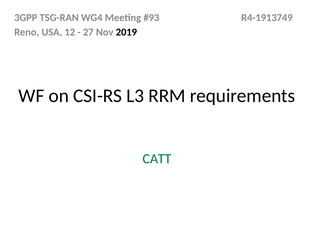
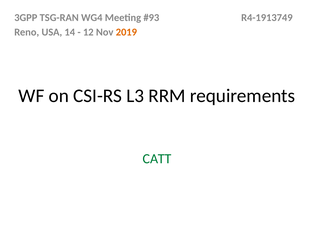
12: 12 -> 14
27: 27 -> 12
2019 colour: black -> orange
